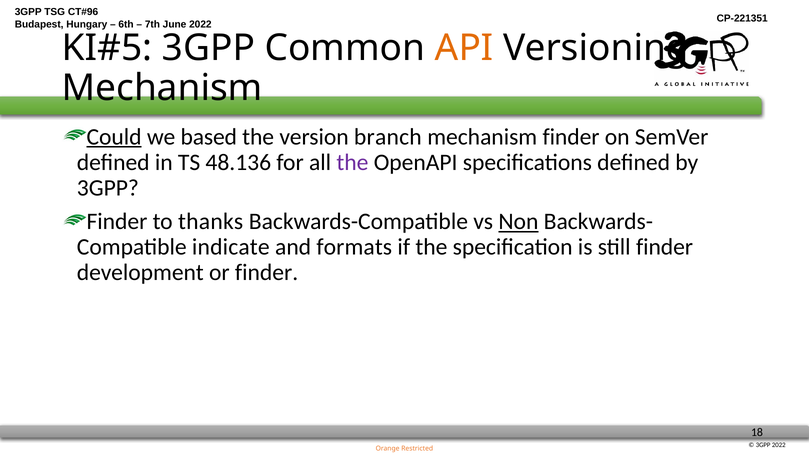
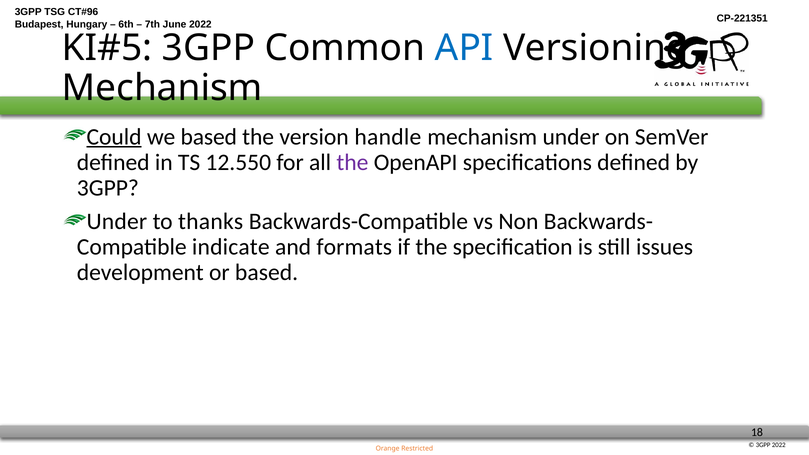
API colour: orange -> blue
branch: branch -> handle
mechanism finder: finder -> under
48.136: 48.136 -> 12.550
Finder at (117, 222): Finder -> Under
Non underline: present -> none
still finder: finder -> issues
or finder: finder -> based
